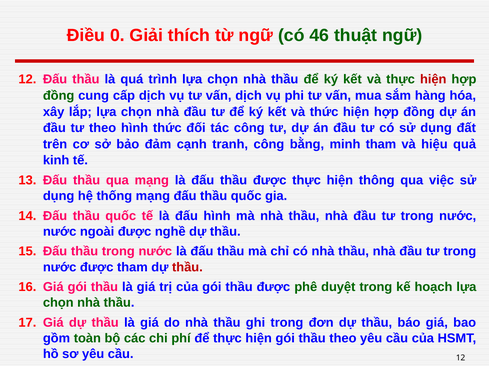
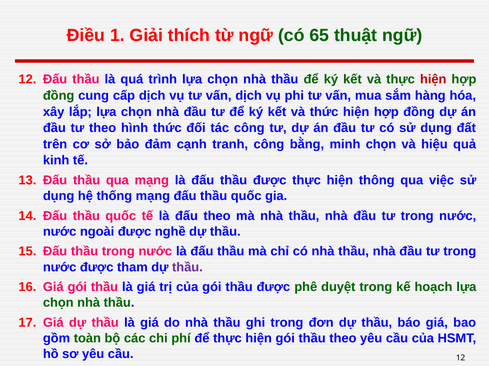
0: 0 -> 1
46: 46 -> 65
minh tham: tham -> chọn
đấu hình: hình -> theo
thầu at (187, 268) colour: red -> purple
